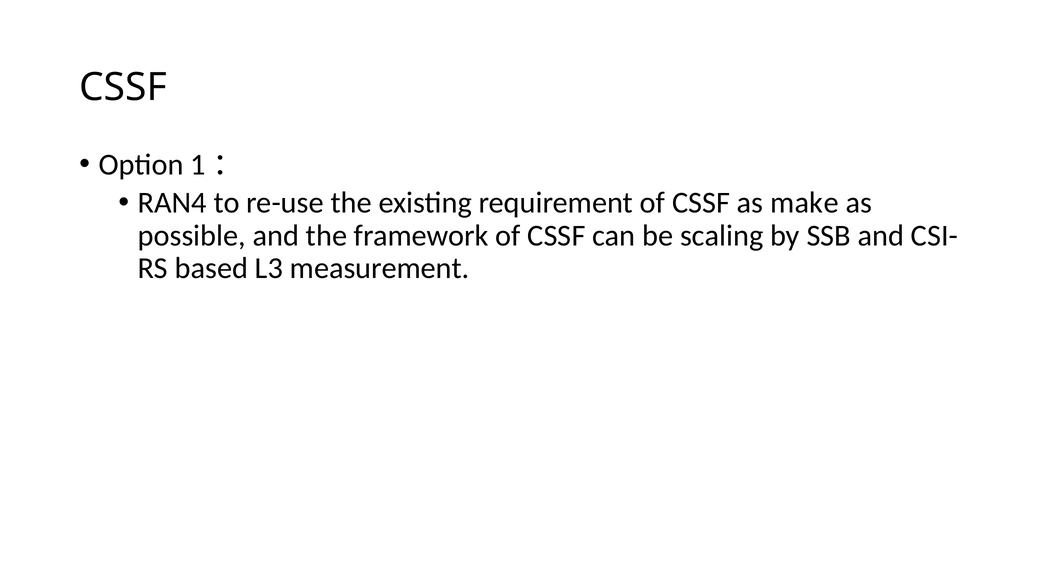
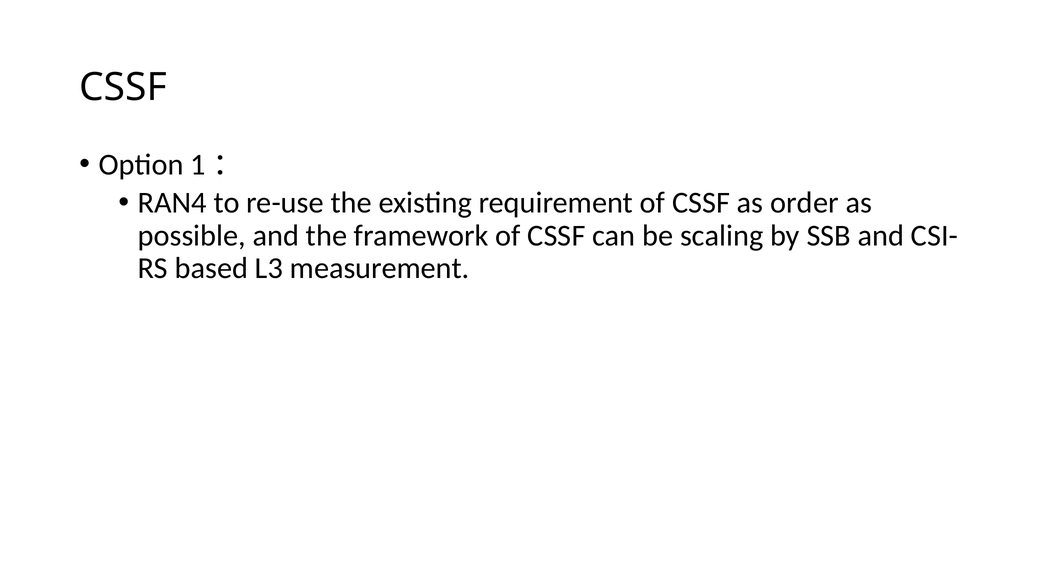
make: make -> order
